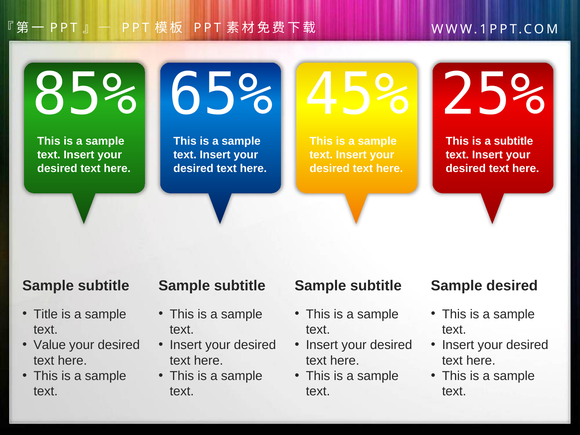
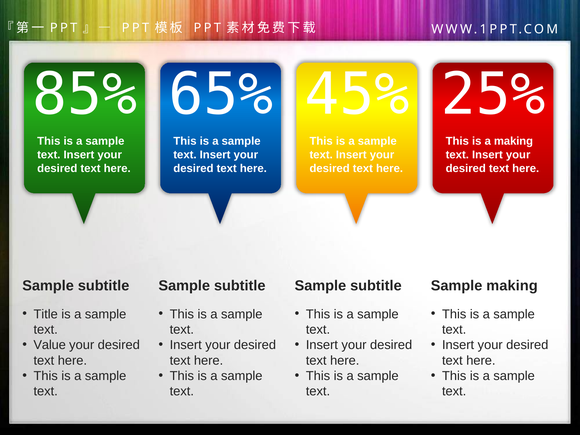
a subtitle: subtitle -> making
Sample desired: desired -> making
